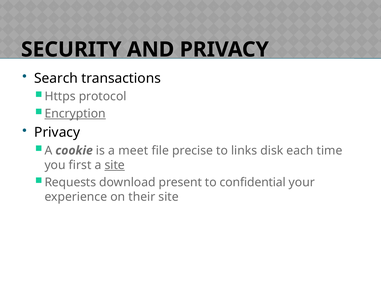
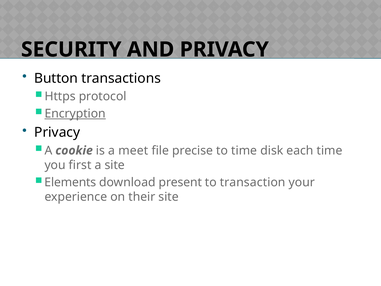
Search: Search -> Button
to links: links -> time
site at (115, 165) underline: present -> none
Requests: Requests -> Elements
confidential: confidential -> transaction
